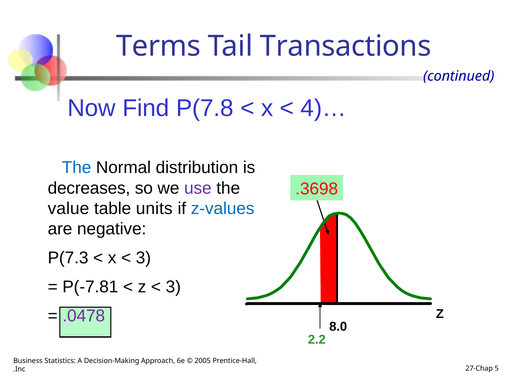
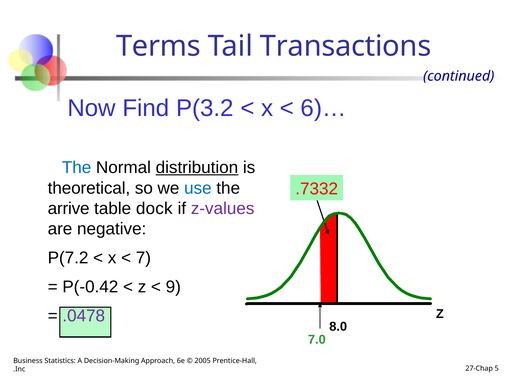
P(7.8: P(7.8 -> P(3.2
4)…: 4)… -> 6)…
distribution underline: none -> present
decreases: decreases -> theoretical
use colour: purple -> blue
.3698: .3698 -> .7332
value: value -> arrive
units: units -> dock
z-values colour: blue -> purple
P(7.3: P(7.3 -> P(7.2
3 at (143, 258): 3 -> 7
P(-7.81: P(-7.81 -> P(-0.42
3 at (173, 287): 3 -> 9
2.2: 2.2 -> 7.0
